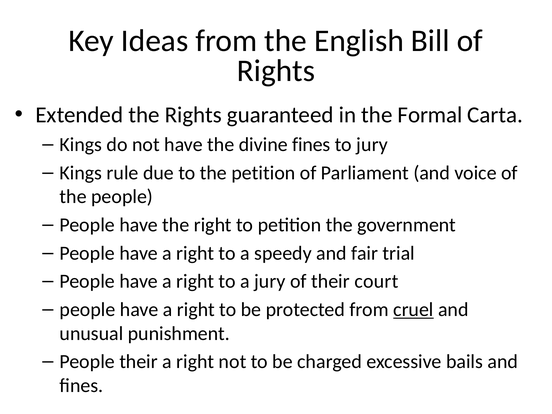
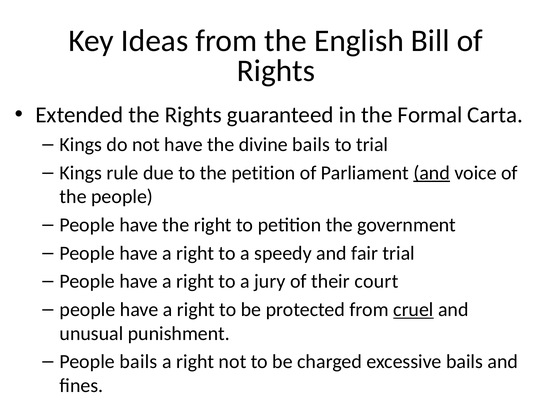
divine fines: fines -> bails
to jury: jury -> trial
and at (432, 173) underline: none -> present
People their: their -> bails
